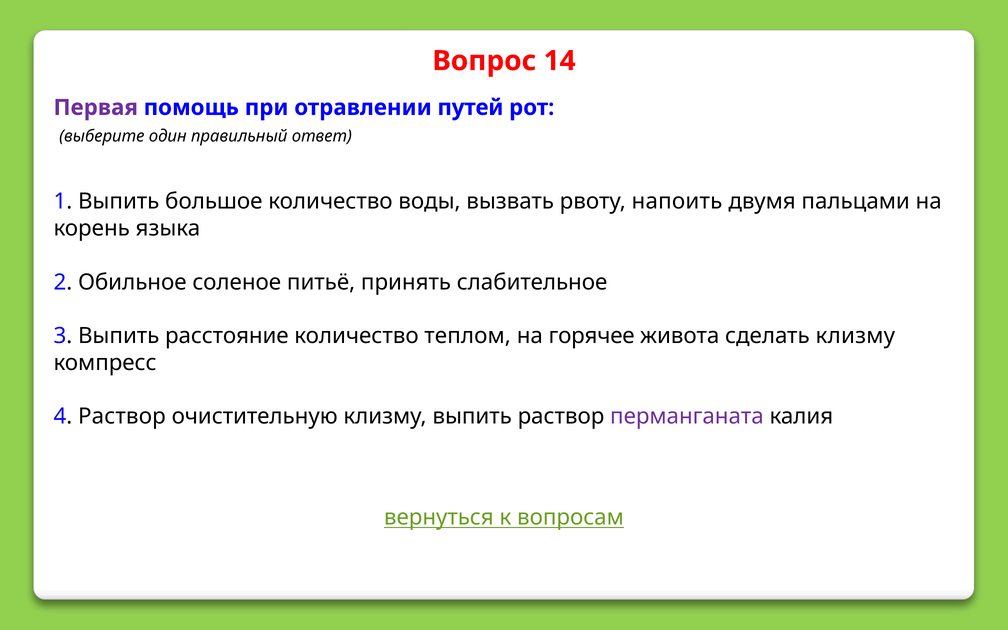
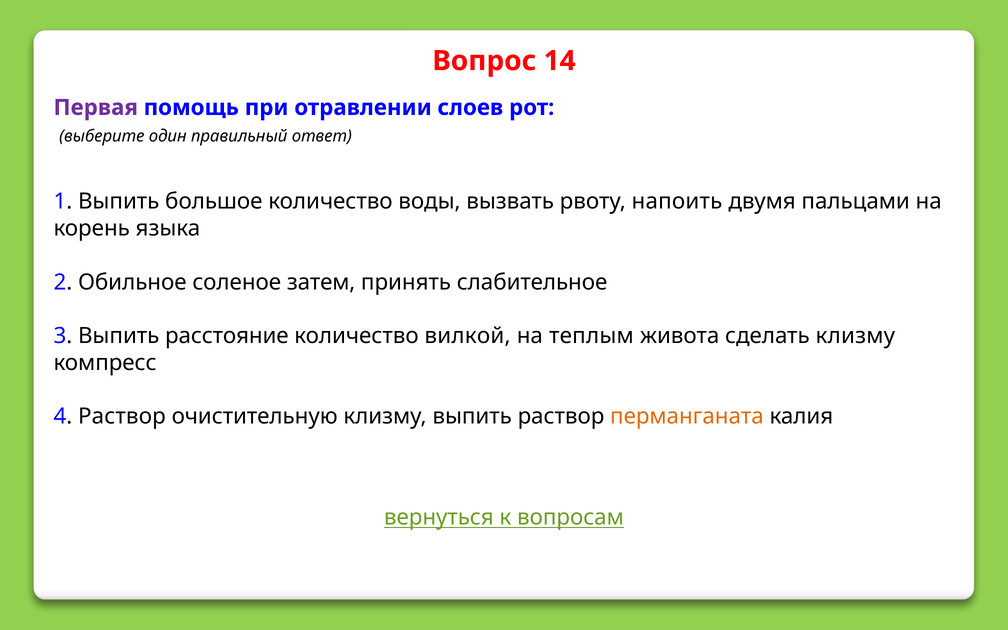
путей: путей -> слоев
питьё: питьё -> затем
теплом: теплом -> вилкой
горячее: горячее -> теплым
перманганата colour: purple -> orange
